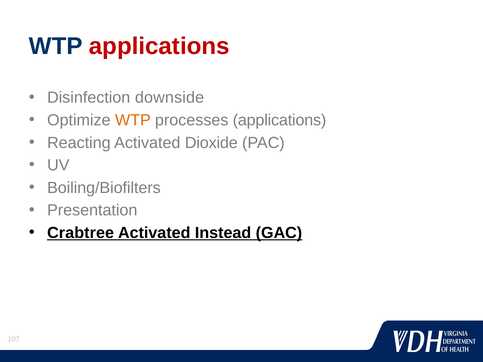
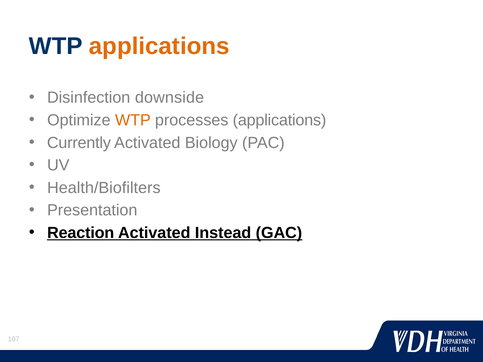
applications at (159, 46) colour: red -> orange
Reacting: Reacting -> Currently
Dioxide: Dioxide -> Biology
Boiling/Biofilters: Boiling/Biofilters -> Health/Biofilters
Crabtree: Crabtree -> Reaction
